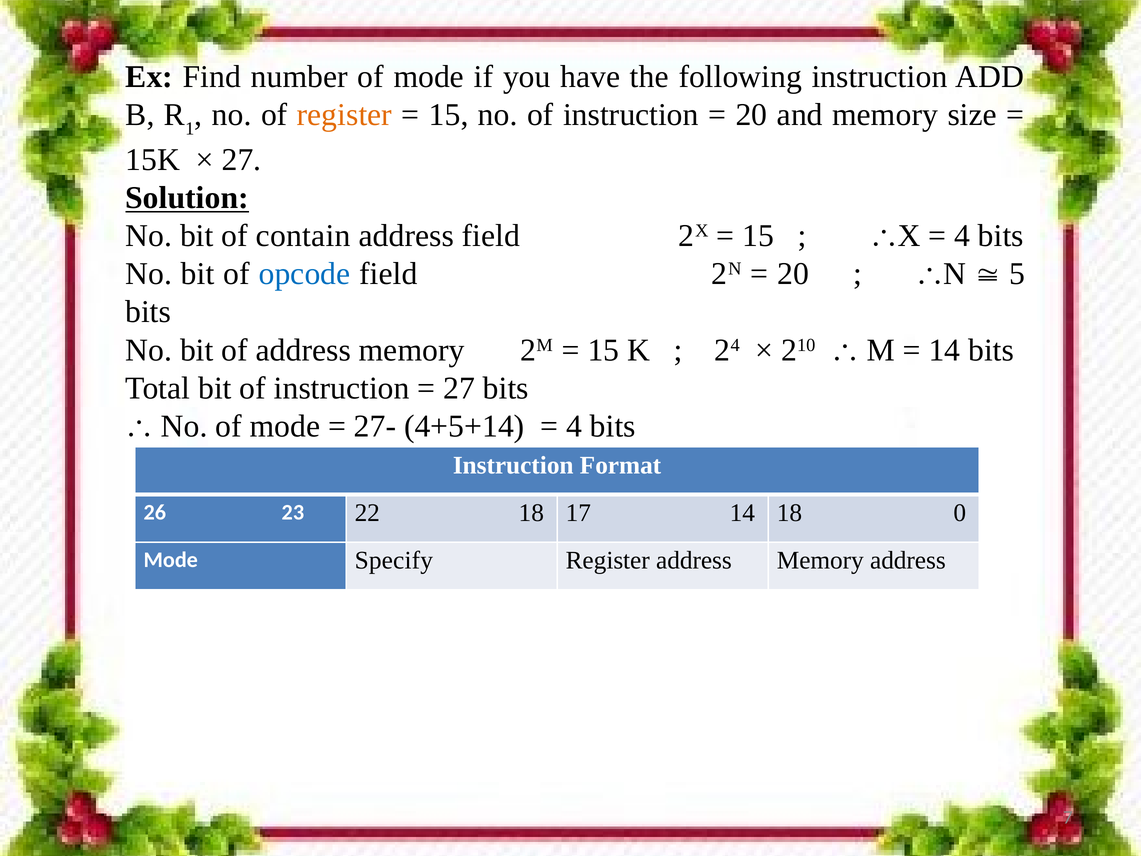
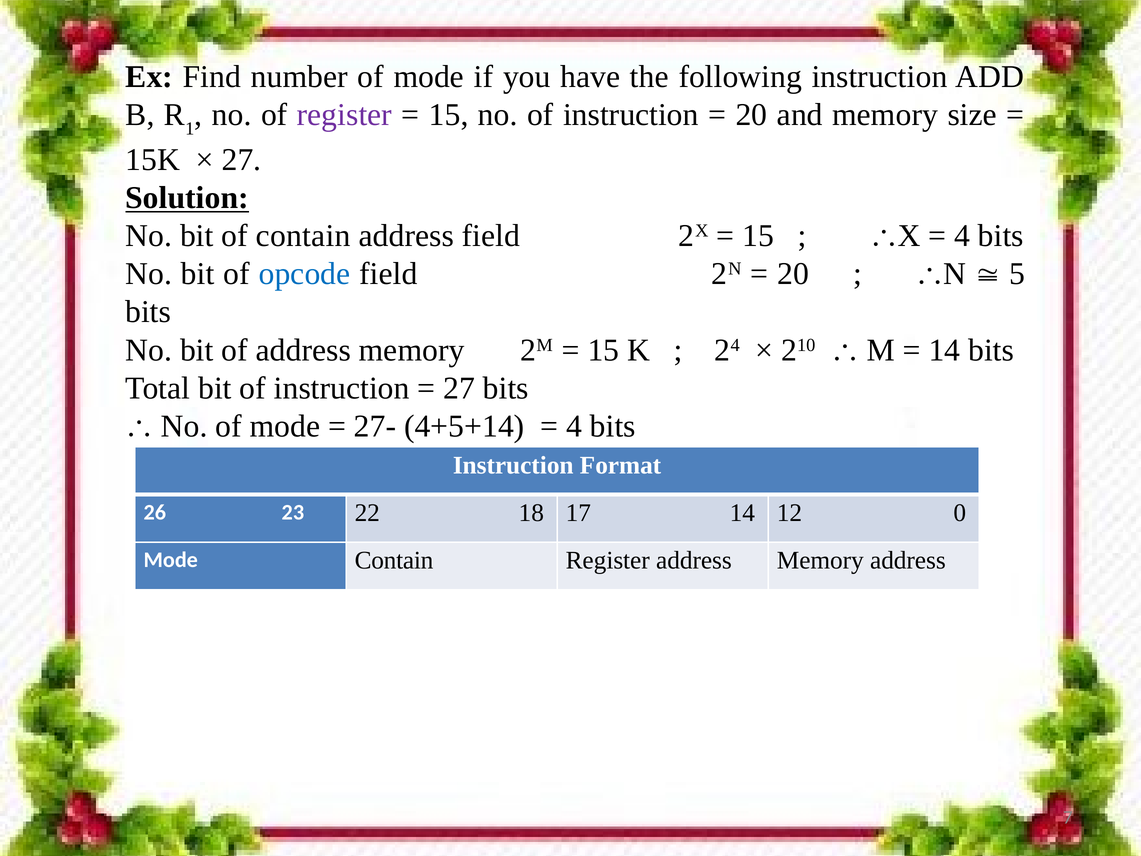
register at (344, 115) colour: orange -> purple
14 18: 18 -> 12
Mode Specify: Specify -> Contain
